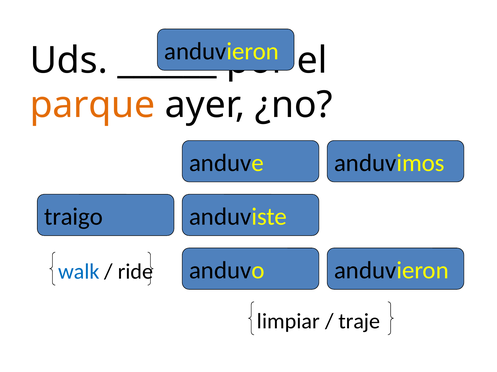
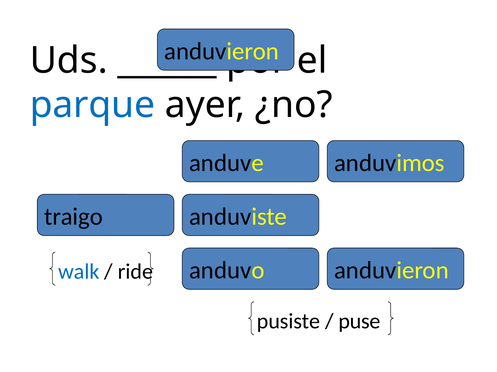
parque colour: orange -> blue
limpiar: limpiar -> pusiste
traje: traje -> puse
